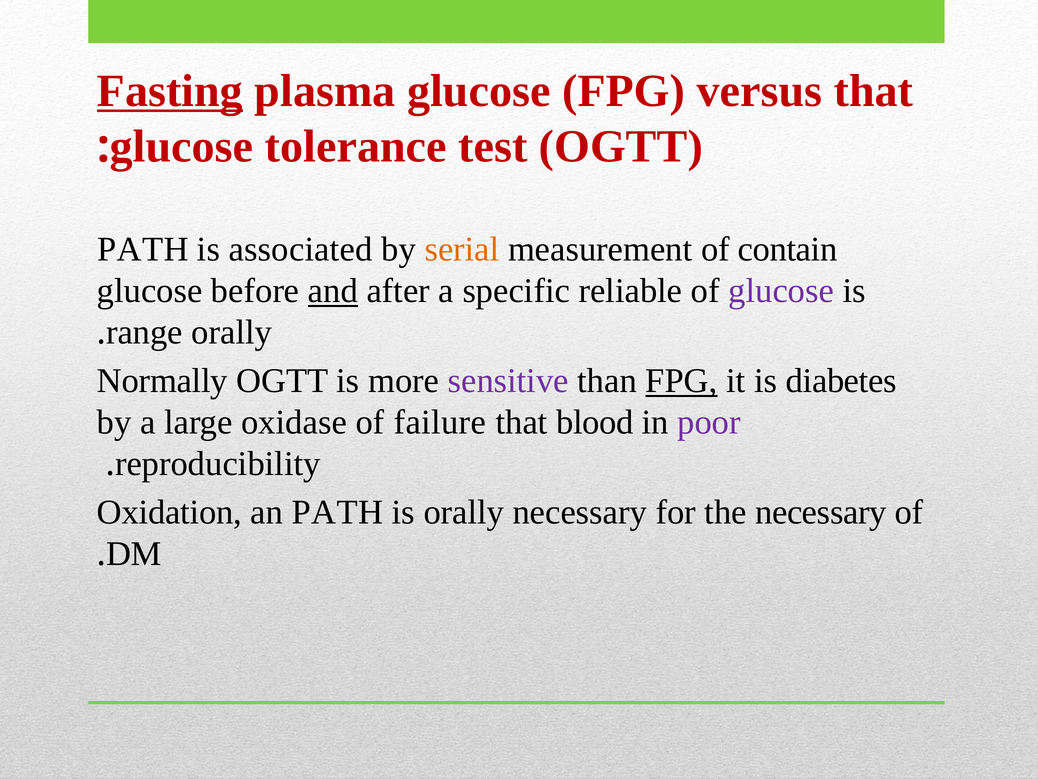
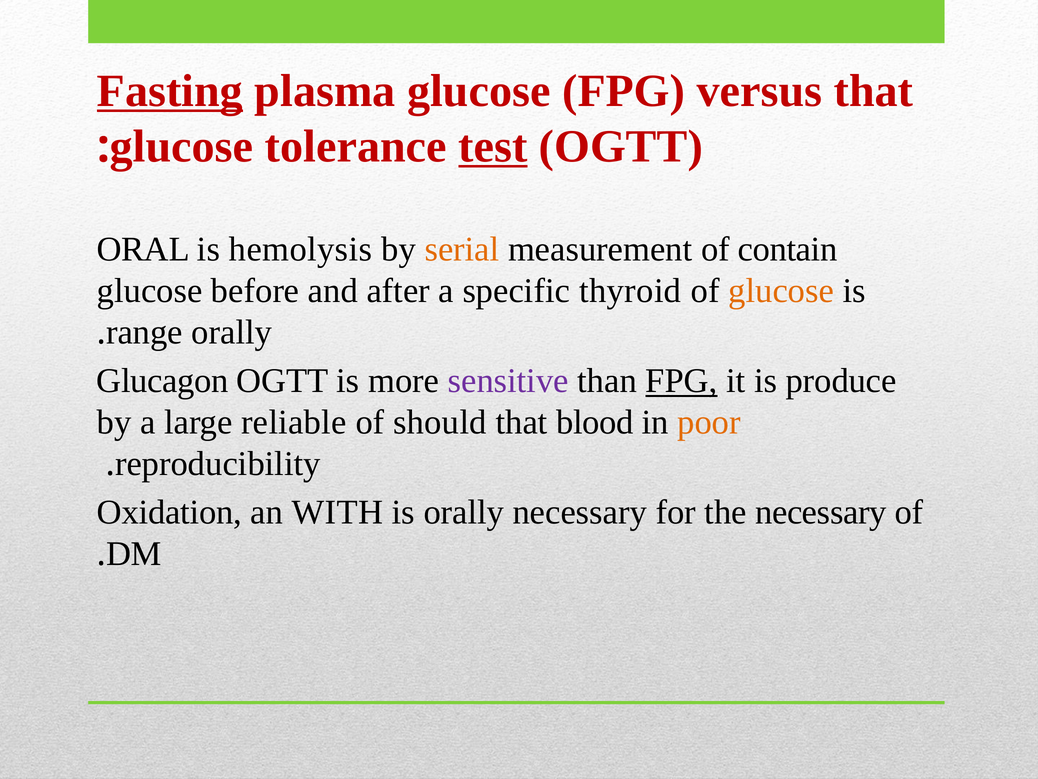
test underline: none -> present
PATH at (143, 249): PATH -> ORAL
associated: associated -> hemolysis
and underline: present -> none
reliable: reliable -> thyroid
glucose at (781, 291) colour: purple -> orange
Normally: Normally -> Glucagon
diabetes: diabetes -> produce
oxidase: oxidase -> reliable
failure: failure -> should
poor colour: purple -> orange
an PATH: PATH -> WITH
